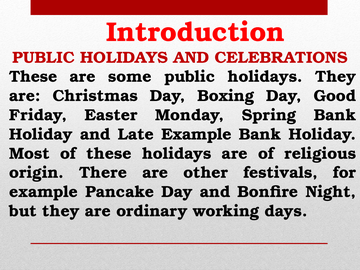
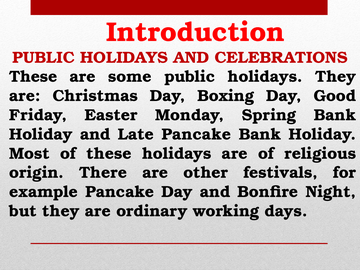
Late Example: Example -> Pancake
